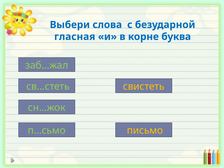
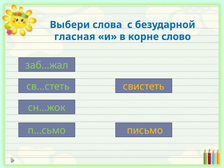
буква: буква -> слово
